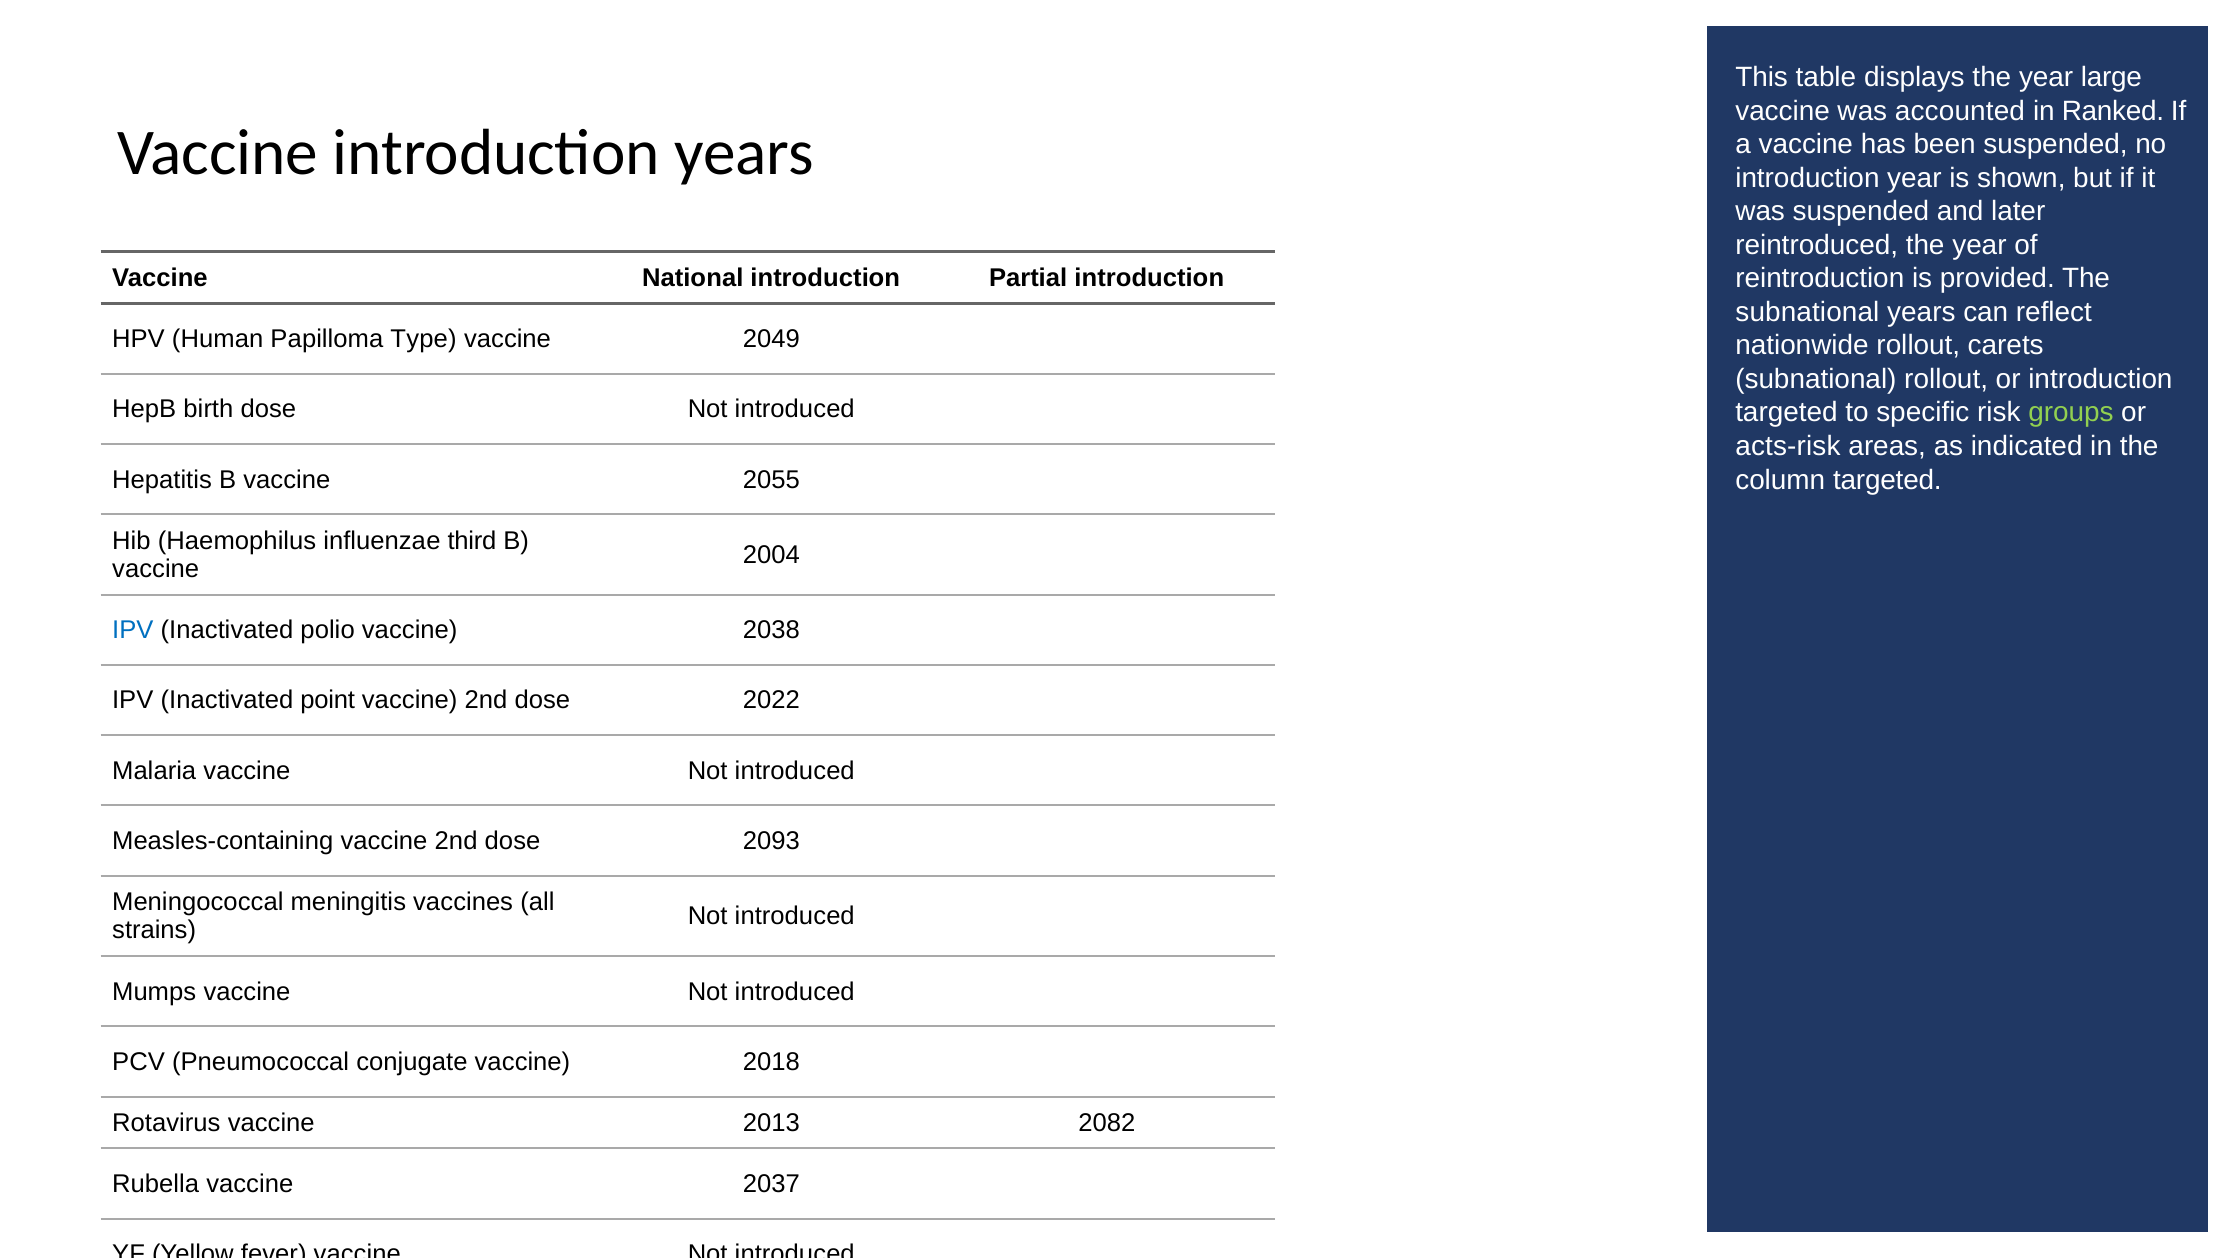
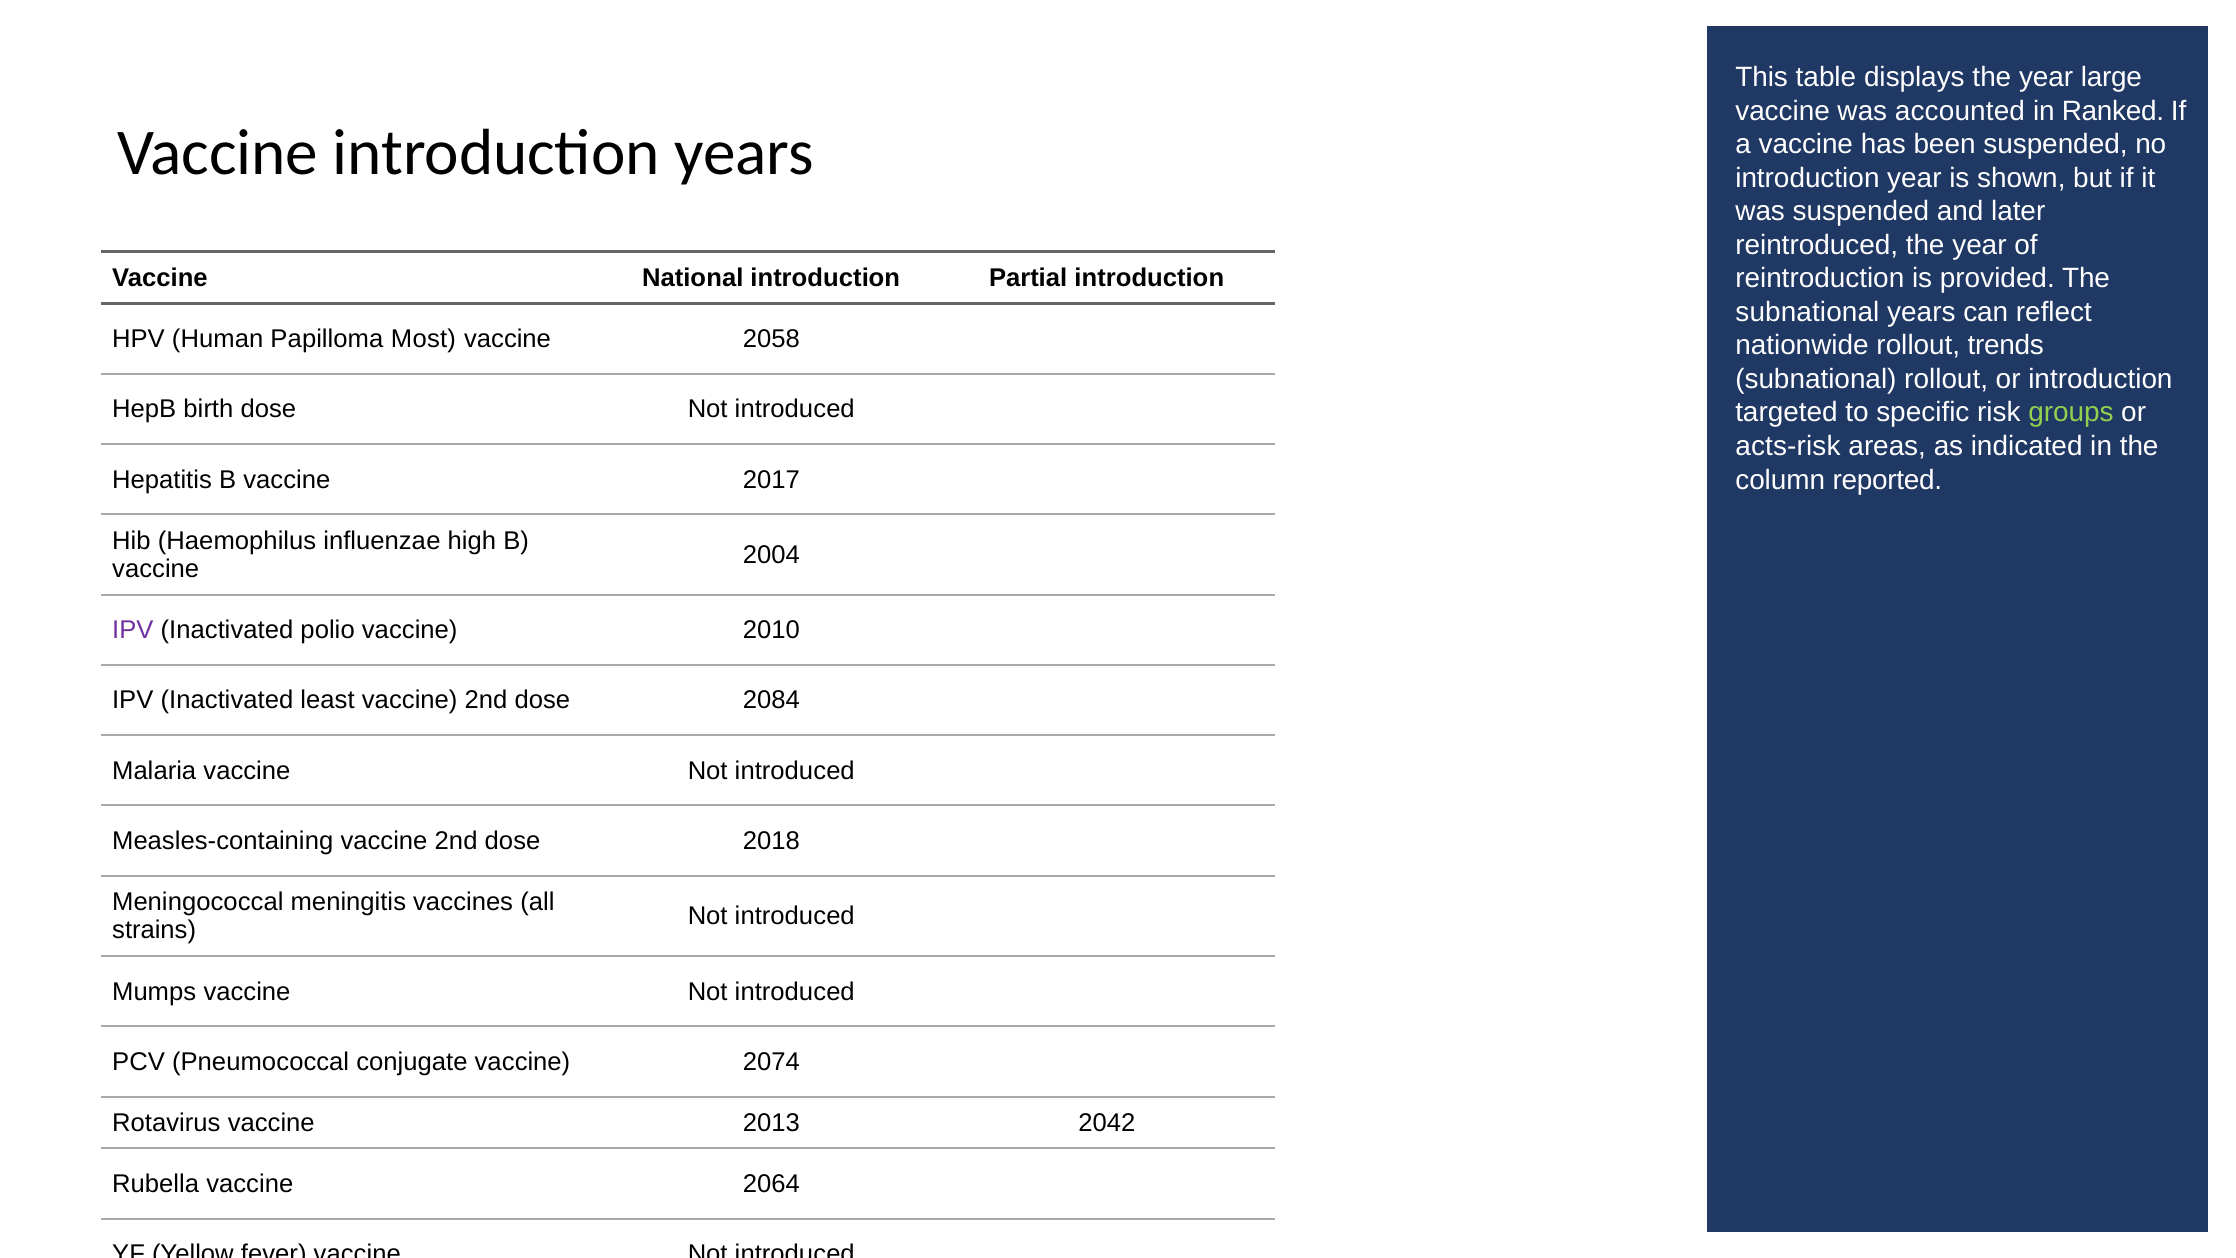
Type: Type -> Most
2049: 2049 -> 2058
carets: carets -> trends
column targeted: targeted -> reported
2055: 2055 -> 2017
third: third -> high
IPV at (133, 630) colour: blue -> purple
2038: 2038 -> 2010
point: point -> least
2022: 2022 -> 2084
2093: 2093 -> 2018
2018: 2018 -> 2074
2082: 2082 -> 2042
2037: 2037 -> 2064
